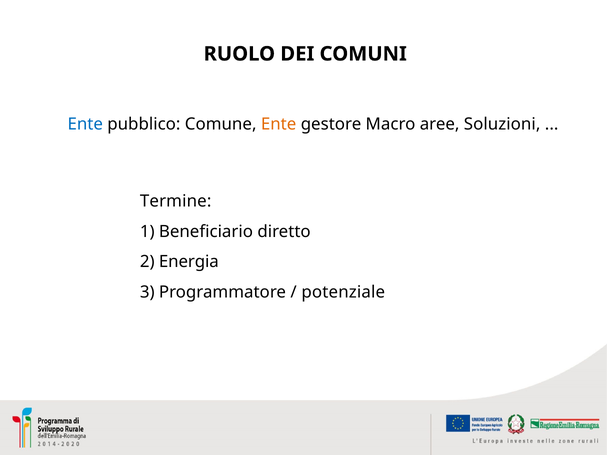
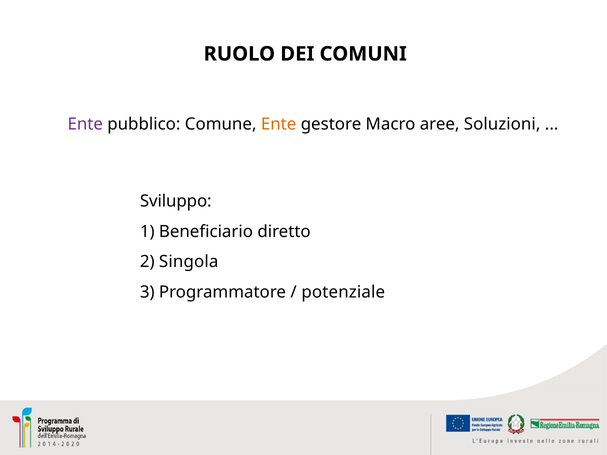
Ente at (85, 124) colour: blue -> purple
Termine: Termine -> Sviluppo
Energia: Energia -> Singola
